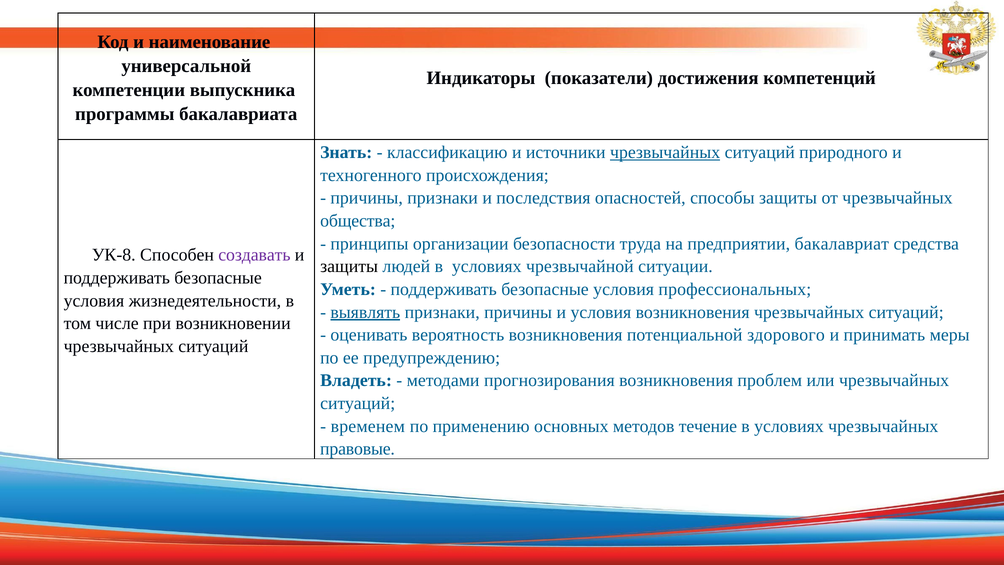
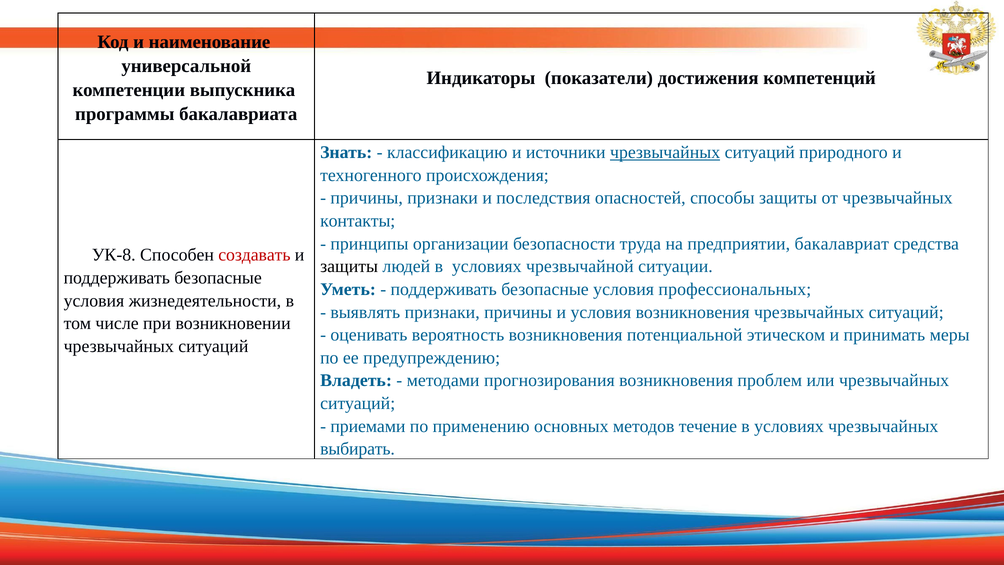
общества: общества -> контакты
создавать colour: purple -> red
выявлять underline: present -> none
здорового: здорового -> этическом
временем: временем -> приемами
правовые: правовые -> выбирать
